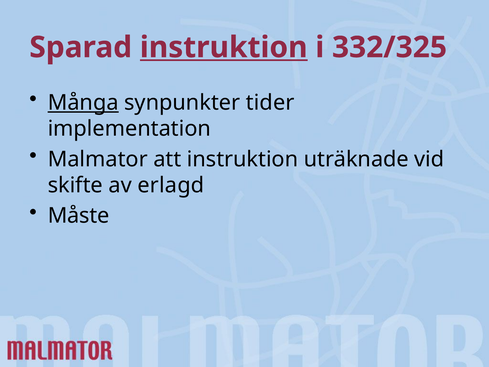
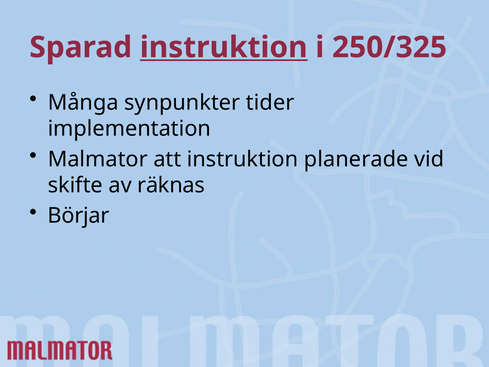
332/325: 332/325 -> 250/325
Många underline: present -> none
uträknade: uträknade -> planerade
erlagd: erlagd -> räknas
Måste: Måste -> Börjar
